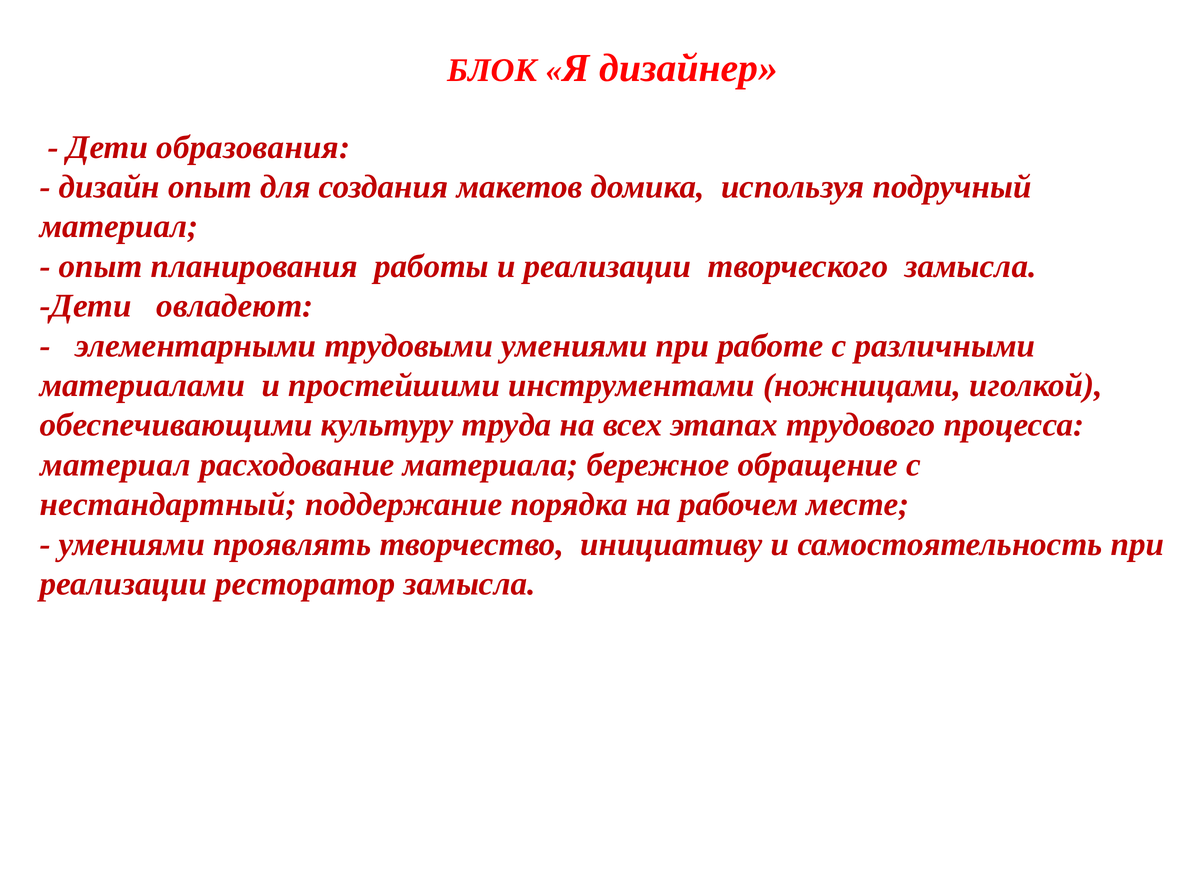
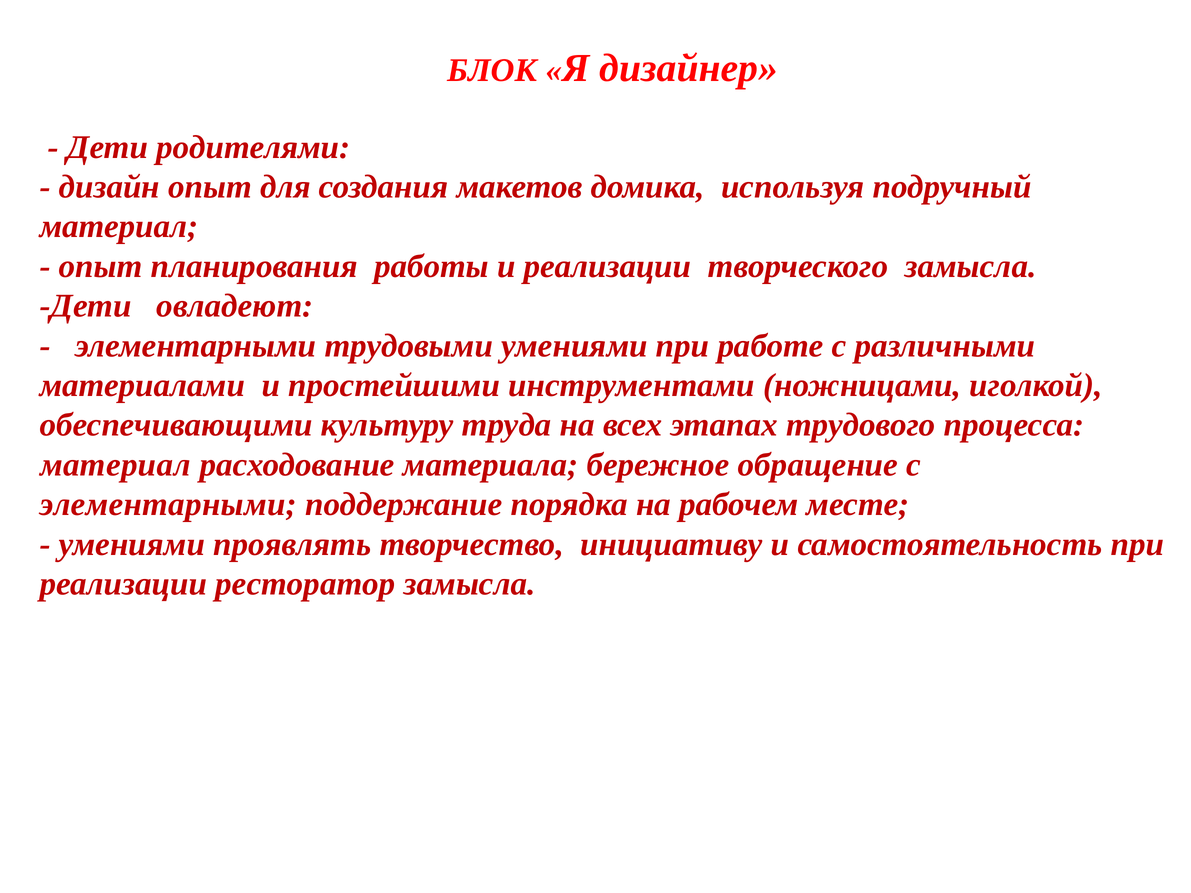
образования: образования -> родителями
нестандартный at (168, 505): нестандартный -> элементарными
